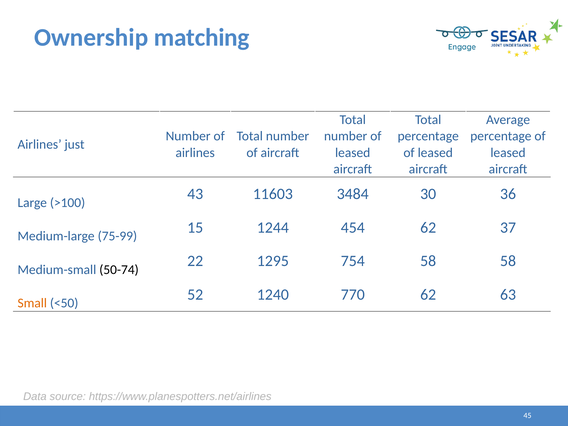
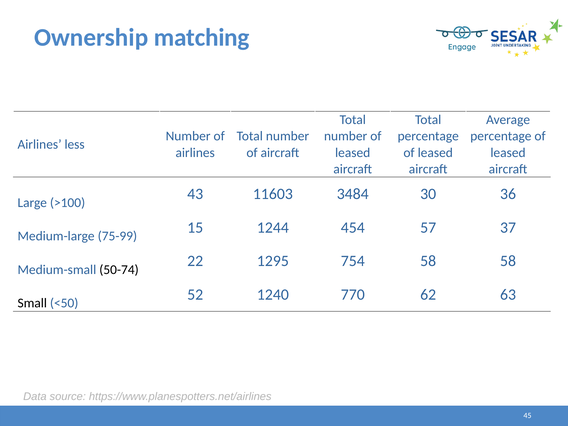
just: just -> less
454 62: 62 -> 57
Small colour: orange -> black
